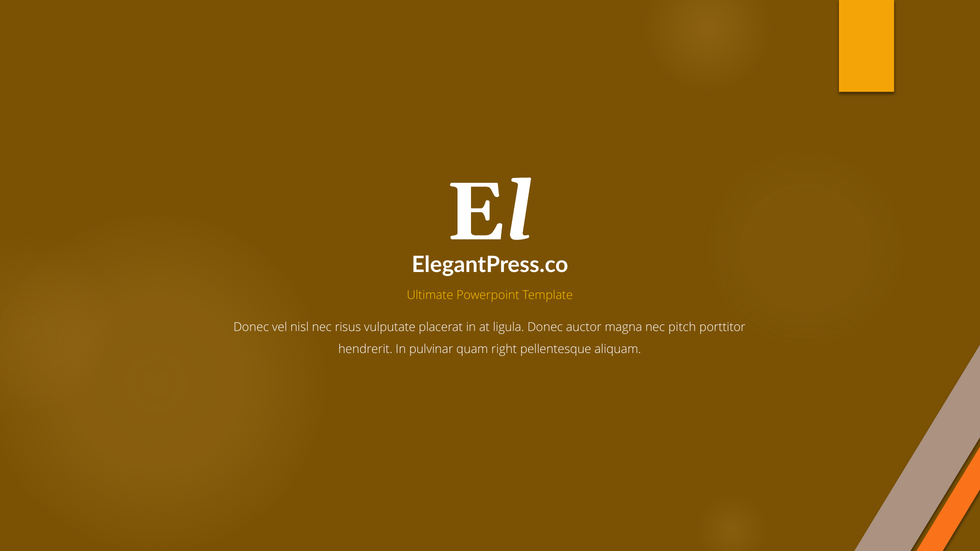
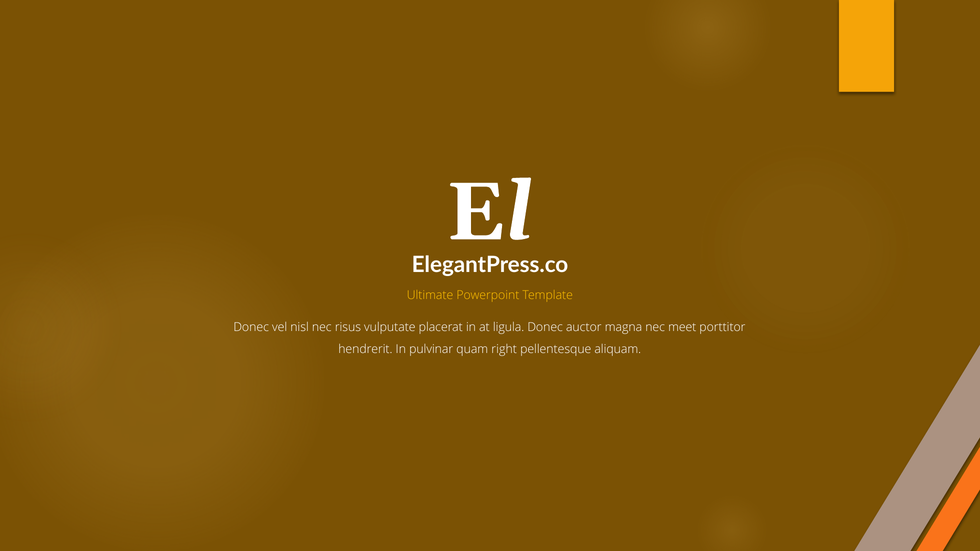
pitch: pitch -> meet
